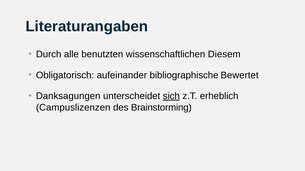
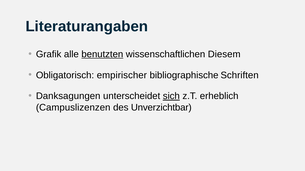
Durch: Durch -> Grafik
benutzten underline: none -> present
aufeinander: aufeinander -> empirischer
Bewertet: Bewertet -> Schriften
Brainstorming: Brainstorming -> Unverzichtbar
